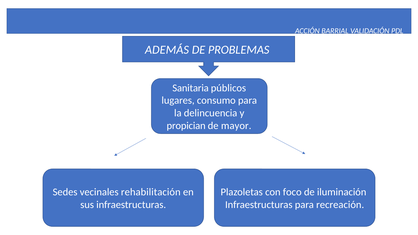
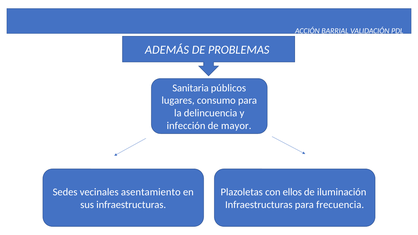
propician: propician -> infección
rehabilitación: rehabilitación -> asentamiento
foco: foco -> ellos
recreación: recreación -> frecuencia
